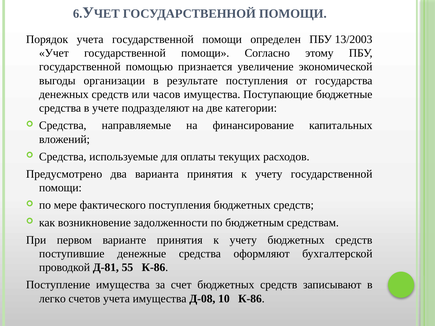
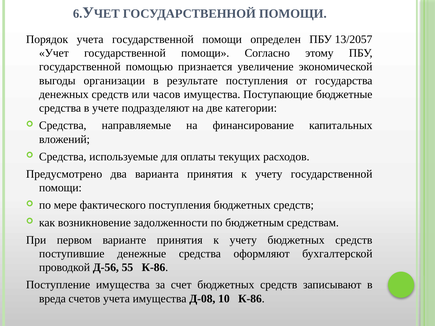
13/2003: 13/2003 -> 13/2057
Д-81: Д-81 -> Д-56
легко: легко -> вреда
